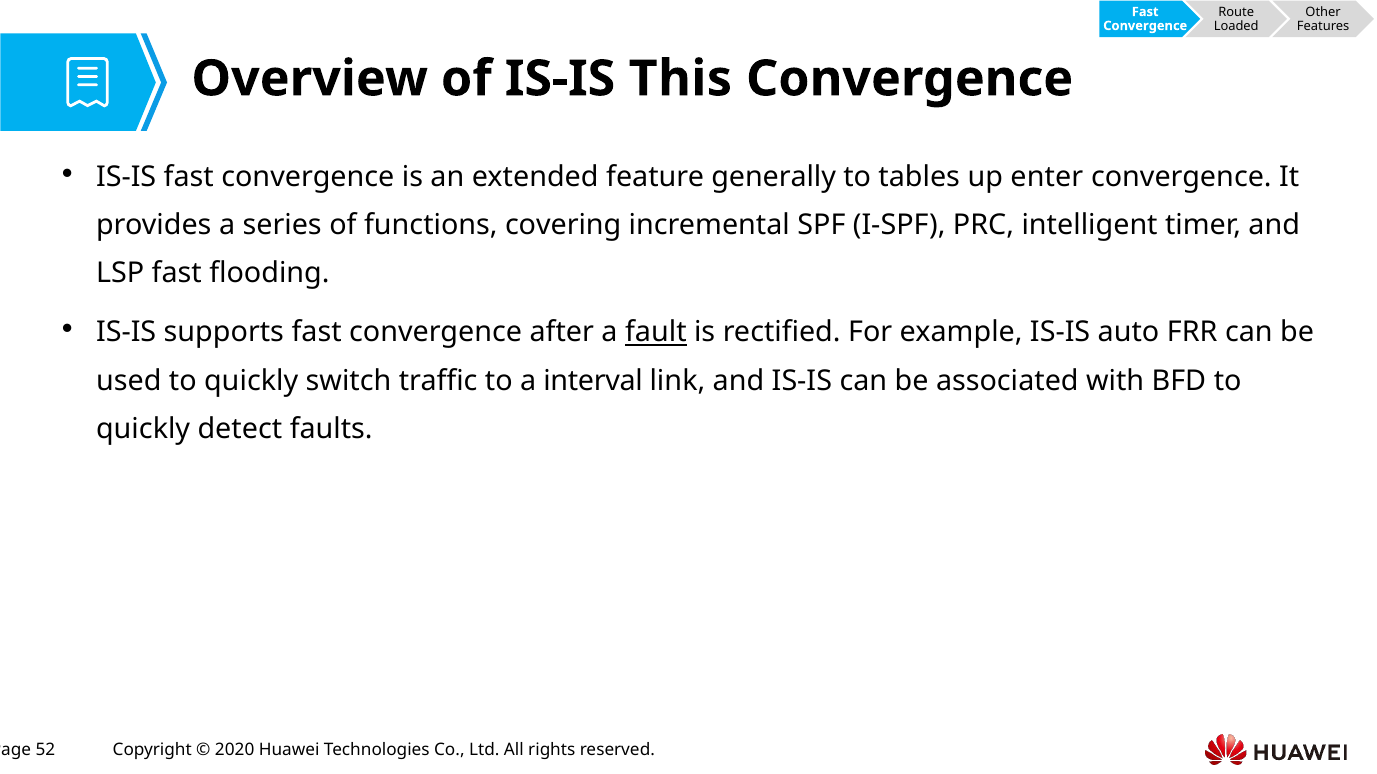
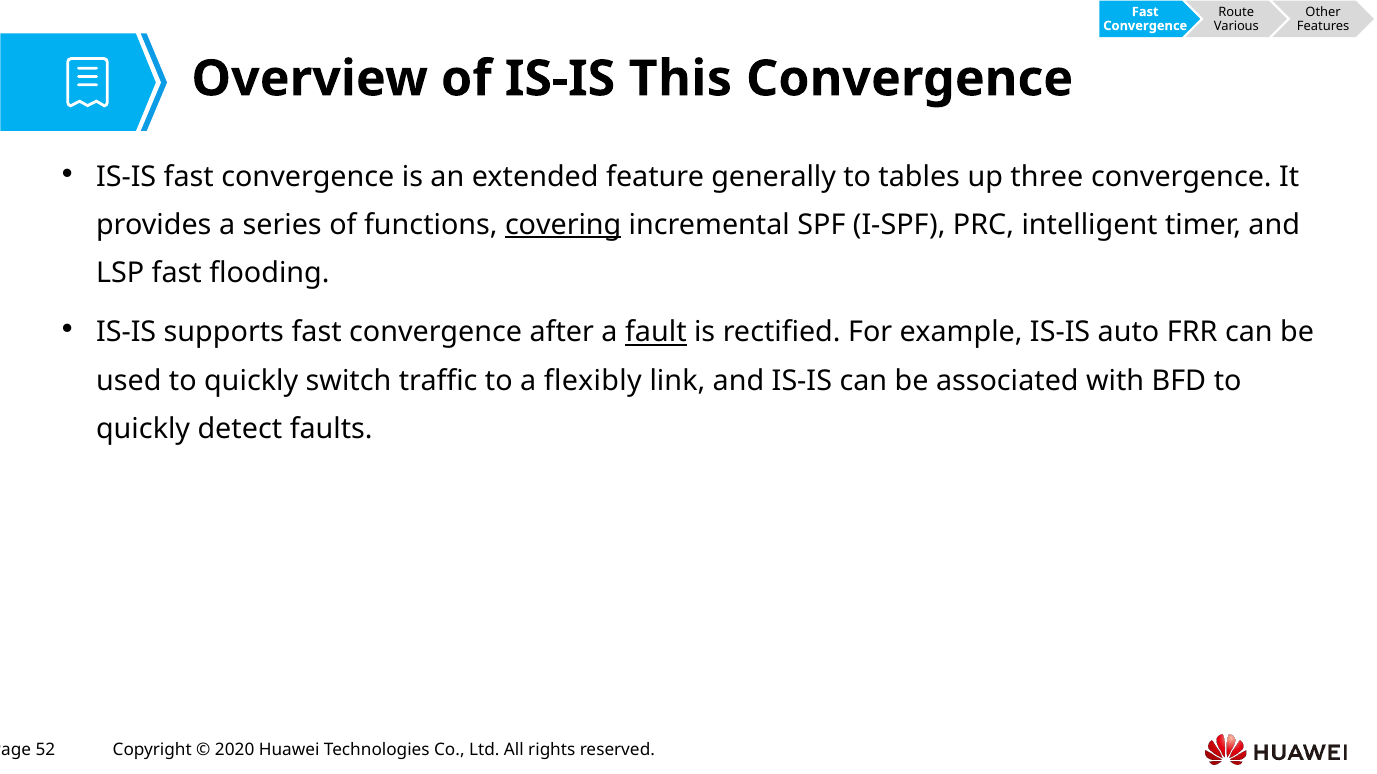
Loaded: Loaded -> Various
enter: enter -> three
covering underline: none -> present
interval: interval -> flexibly
